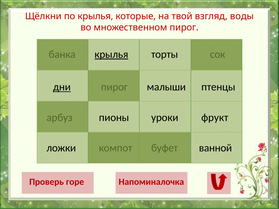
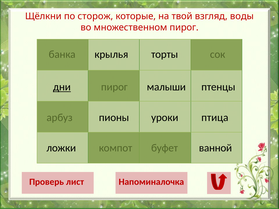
по крылья: крылья -> сторож
крылья at (111, 54) underline: present -> none
фрукт: фрукт -> птица
горе: горе -> лист
